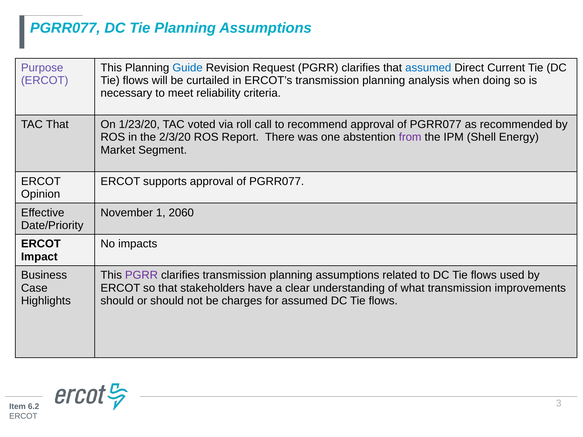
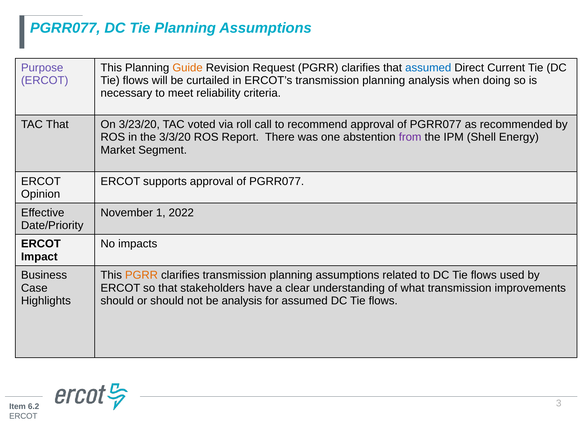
Guide colour: blue -> orange
1/23/20: 1/23/20 -> 3/23/20
2/3/20: 2/3/20 -> 3/3/20
2060: 2060 -> 2022
PGRR at (141, 275) colour: purple -> orange
be charges: charges -> analysis
